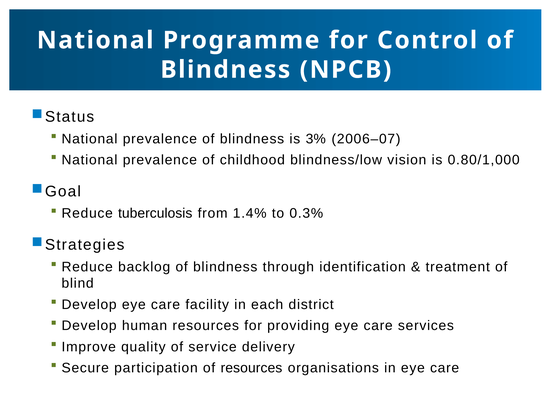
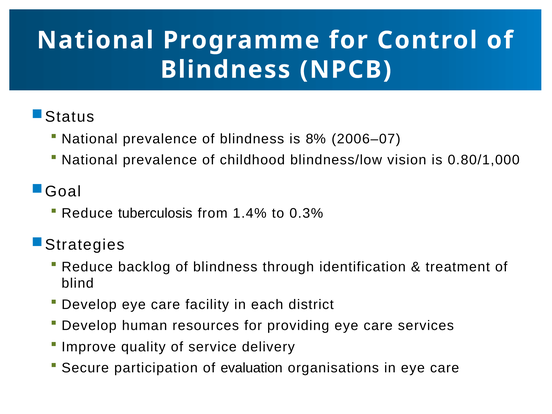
3%: 3% -> 8%
of resources: resources -> evaluation
